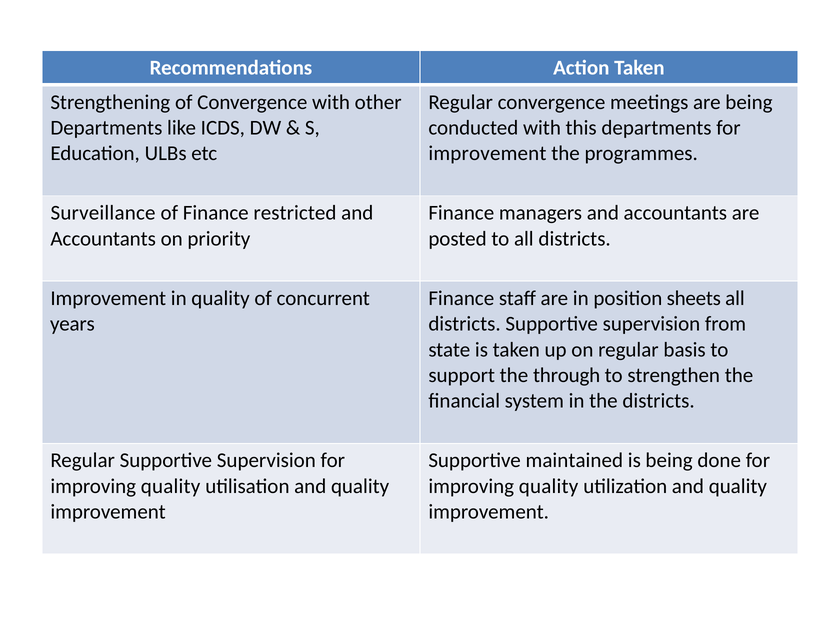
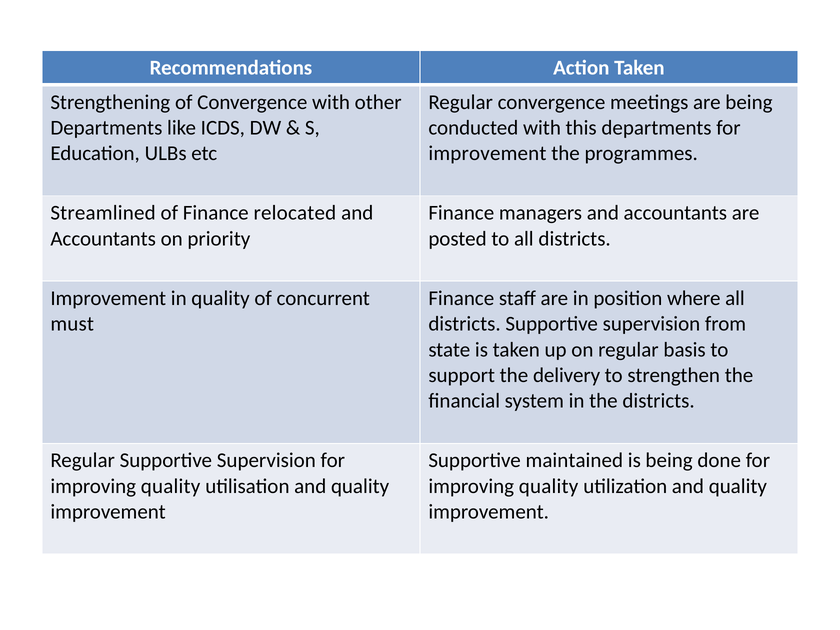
Surveillance: Surveillance -> Streamlined
restricted: restricted -> relocated
sheets: sheets -> where
years: years -> must
through: through -> delivery
